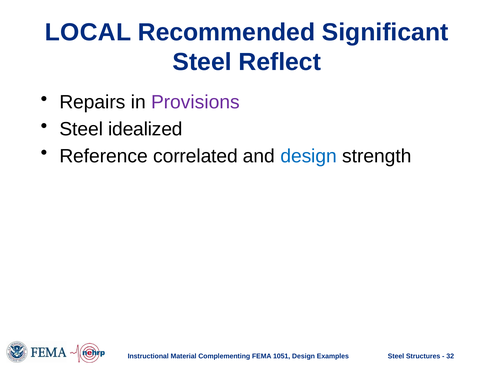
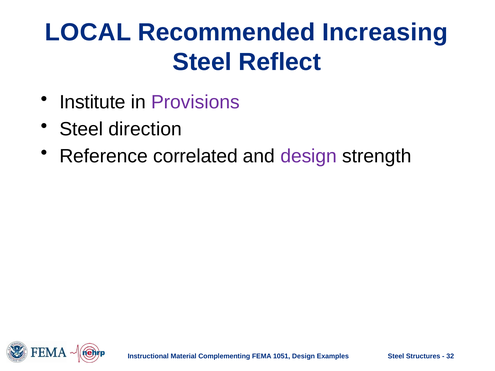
Significant: Significant -> Increasing
Repairs: Repairs -> Institute
idealized: idealized -> direction
design at (309, 156) colour: blue -> purple
